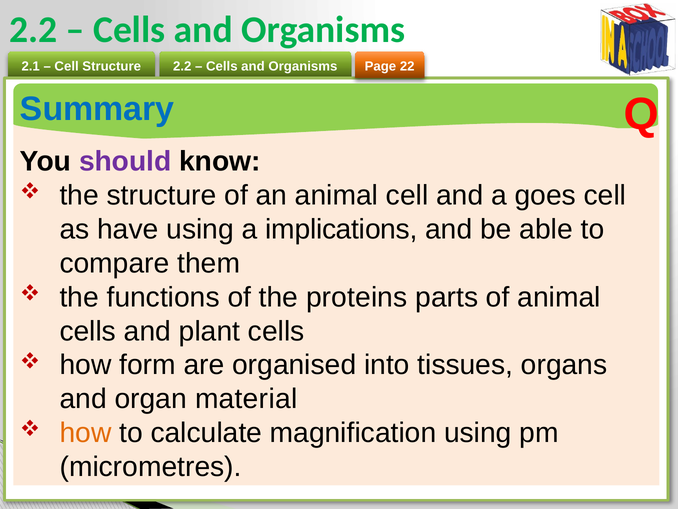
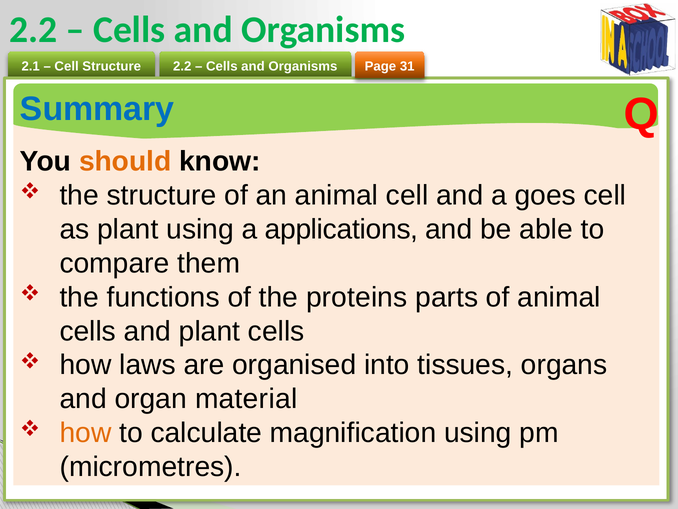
22: 22 -> 31
should colour: purple -> orange
as have: have -> plant
implications: implications -> applications
form: form -> laws
